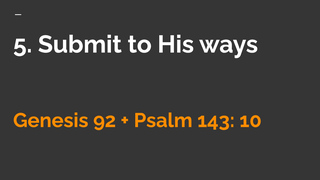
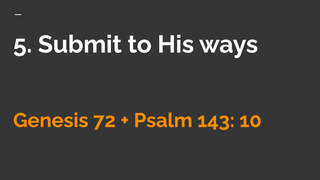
92: 92 -> 72
